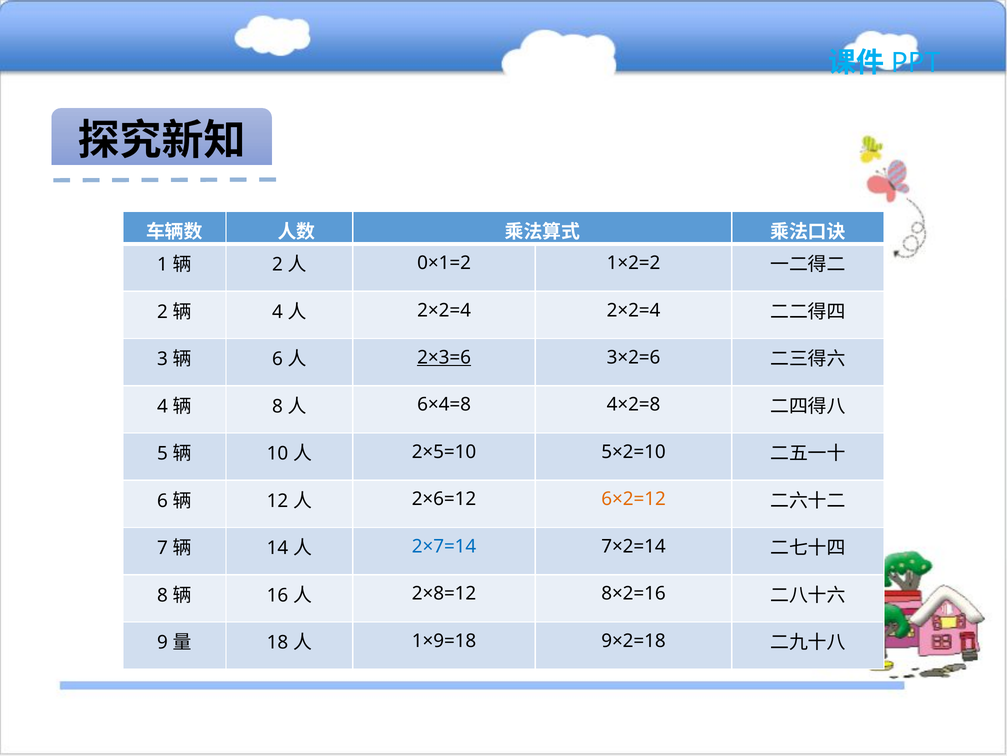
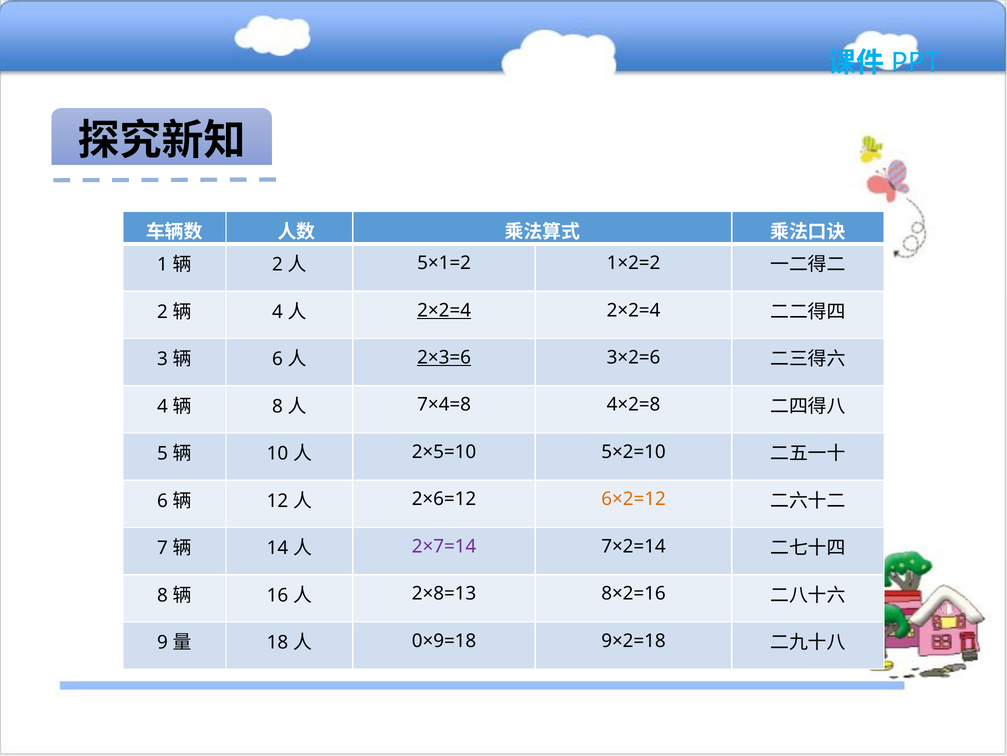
0×1=2: 0×1=2 -> 5×1=2
2×2=4 at (444, 310) underline: none -> present
6×4=8: 6×4=8 -> 7×4=8
2×7=14 colour: blue -> purple
2×8=12: 2×8=12 -> 2×8=13
1×9=18: 1×9=18 -> 0×9=18
